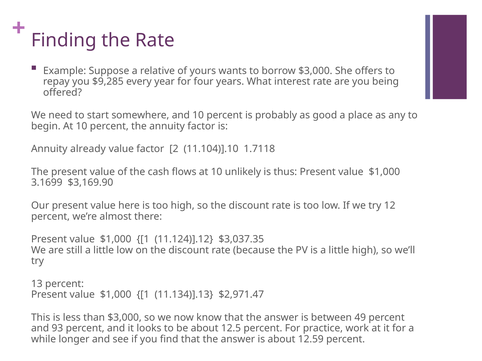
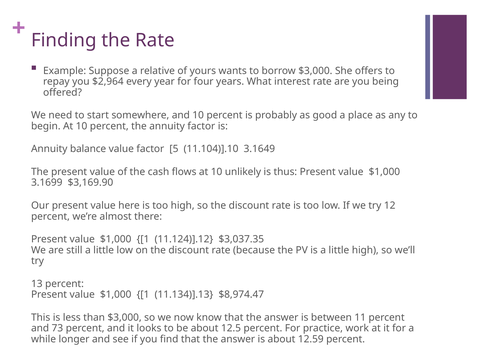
$9,285: $9,285 -> $2,964
already: already -> balance
2: 2 -> 5
1.7118: 1.7118 -> 3.1649
$2,971.47: $2,971.47 -> $8,974.47
49: 49 -> 11
93: 93 -> 73
